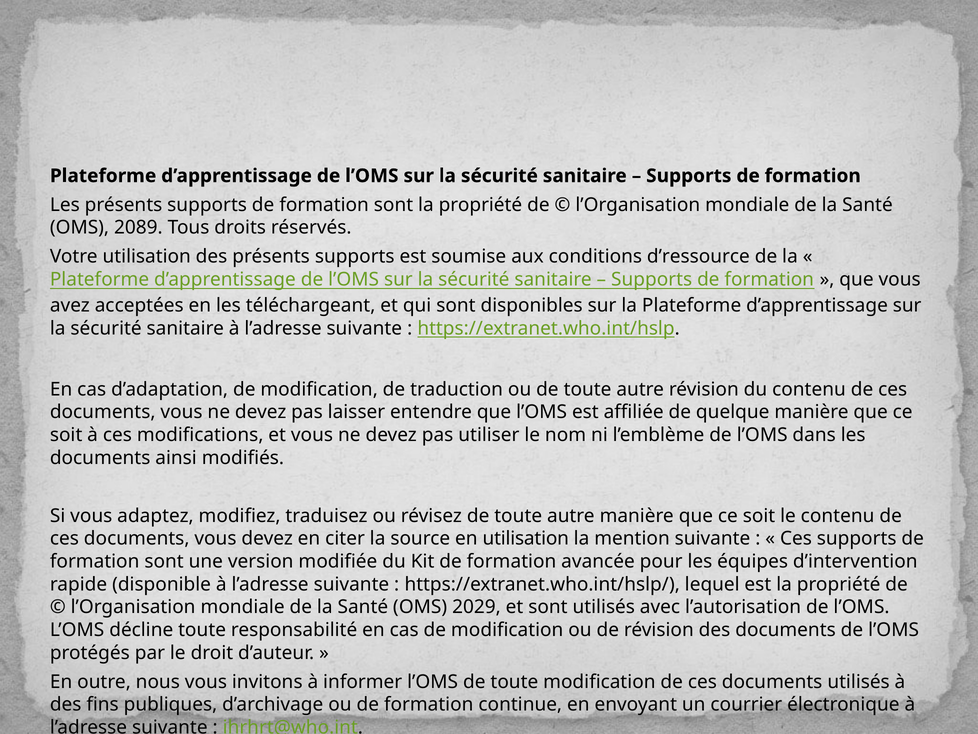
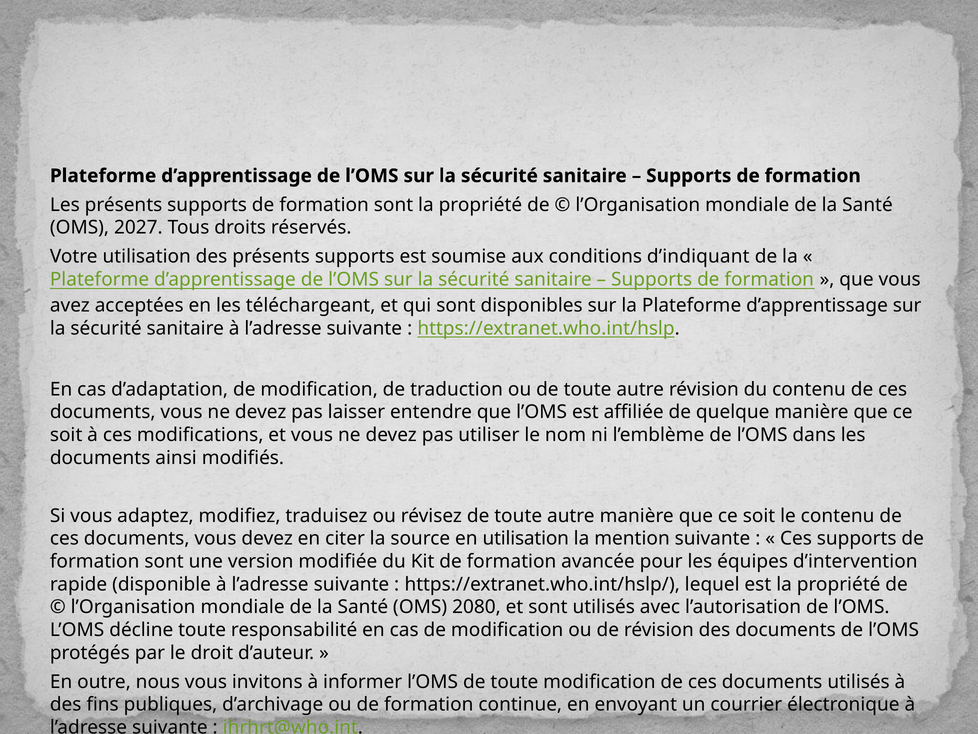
2089: 2089 -> 2027
d’ressource: d’ressource -> d’indiquant
2029: 2029 -> 2080
